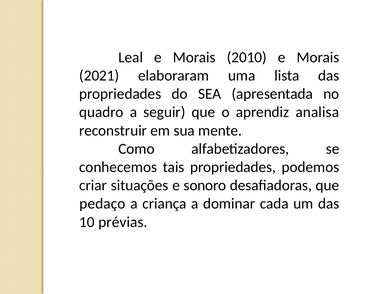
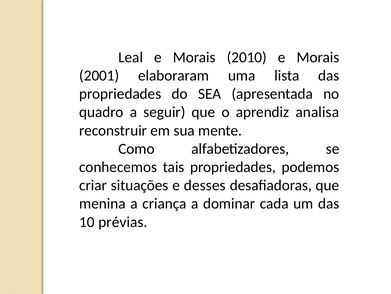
2021: 2021 -> 2001
sonoro: sonoro -> desses
pedaço: pedaço -> menina
